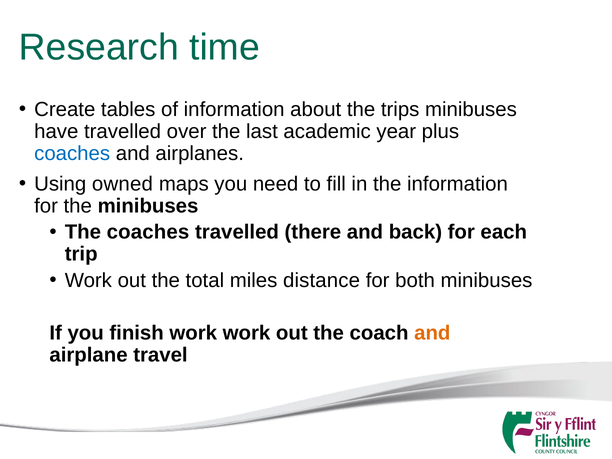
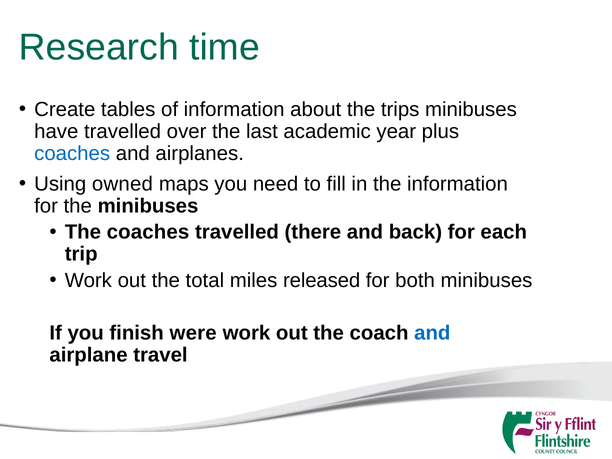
distance: distance -> released
finish work: work -> were
and at (432, 333) colour: orange -> blue
